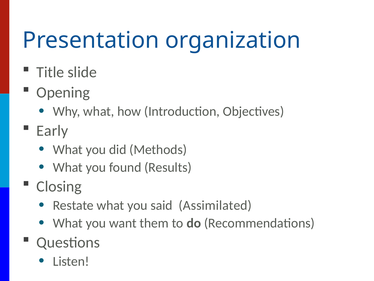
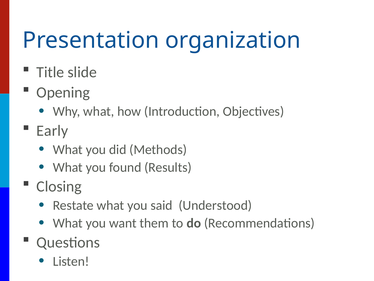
Assimilated: Assimilated -> Understood
